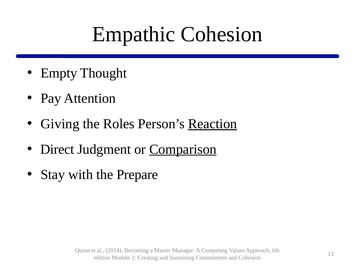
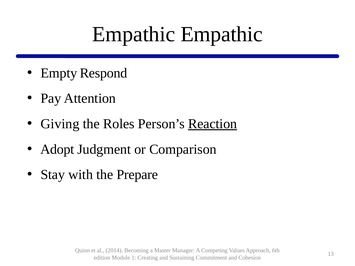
Empathic Cohesion: Cohesion -> Empathic
Thought: Thought -> Respond
Direct: Direct -> Adopt
Comparison underline: present -> none
